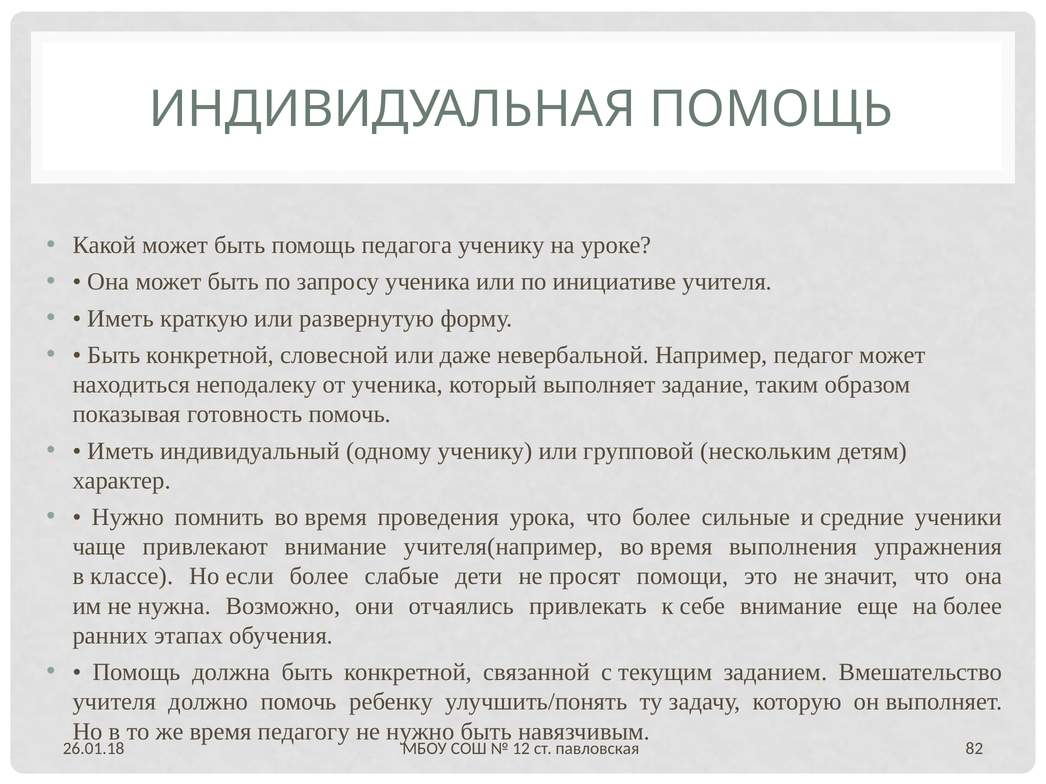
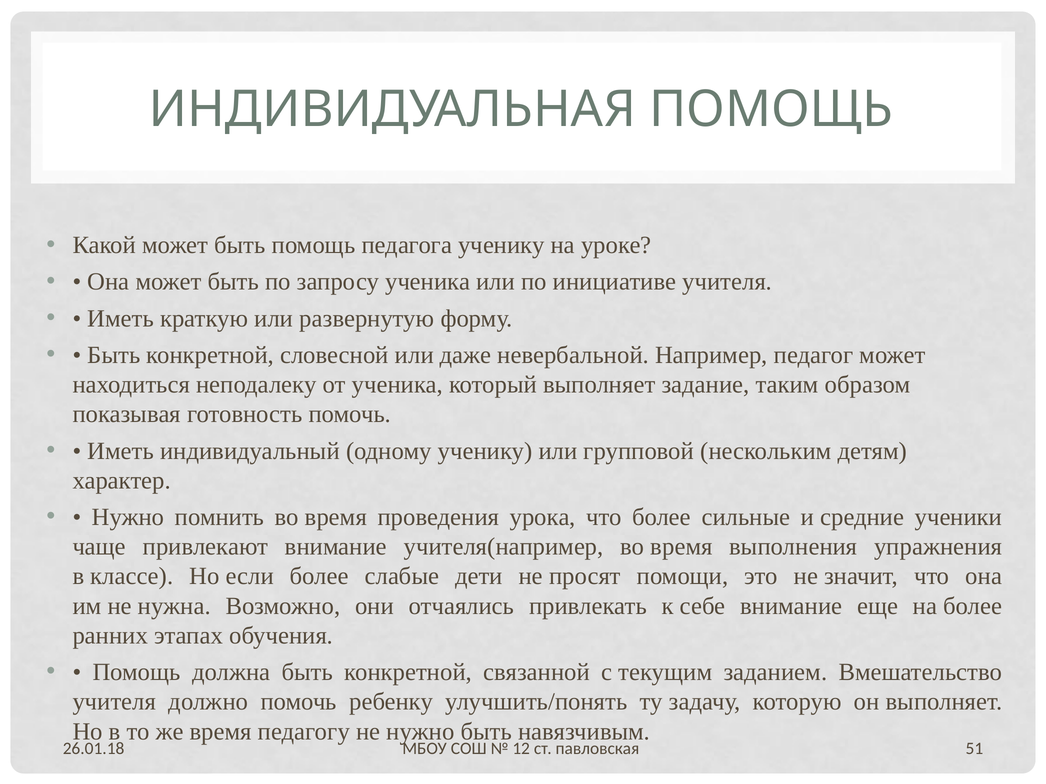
82: 82 -> 51
